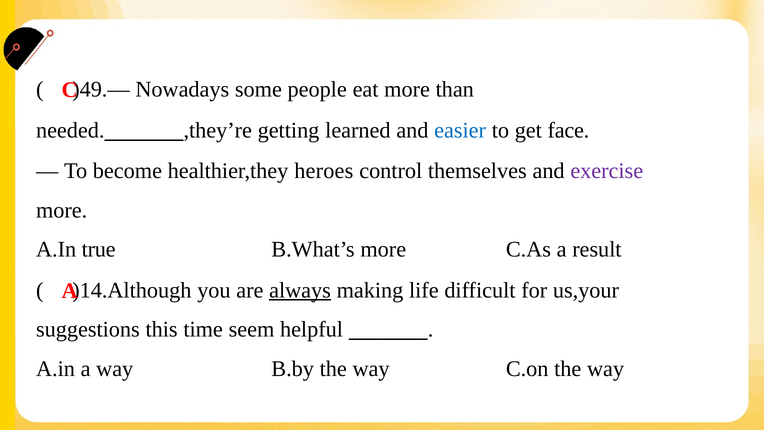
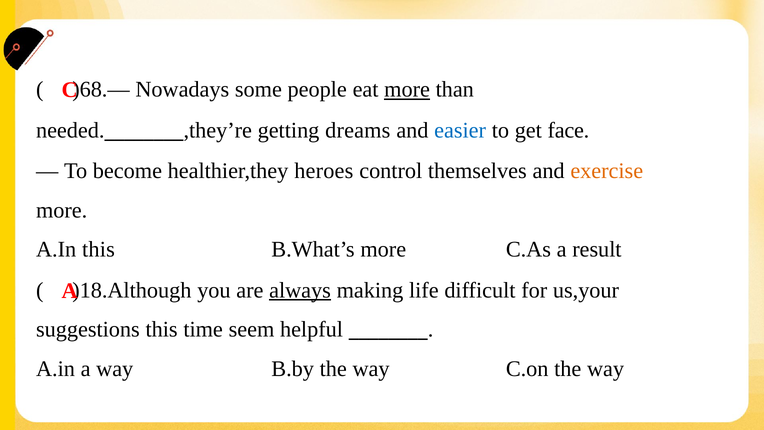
)49.—: )49.— -> )68.—
more at (407, 89) underline: none -> present
learned: learned -> dreams
exercise colour: purple -> orange
A.In true: true -> this
)14.Although: )14.Although -> )18.Although
